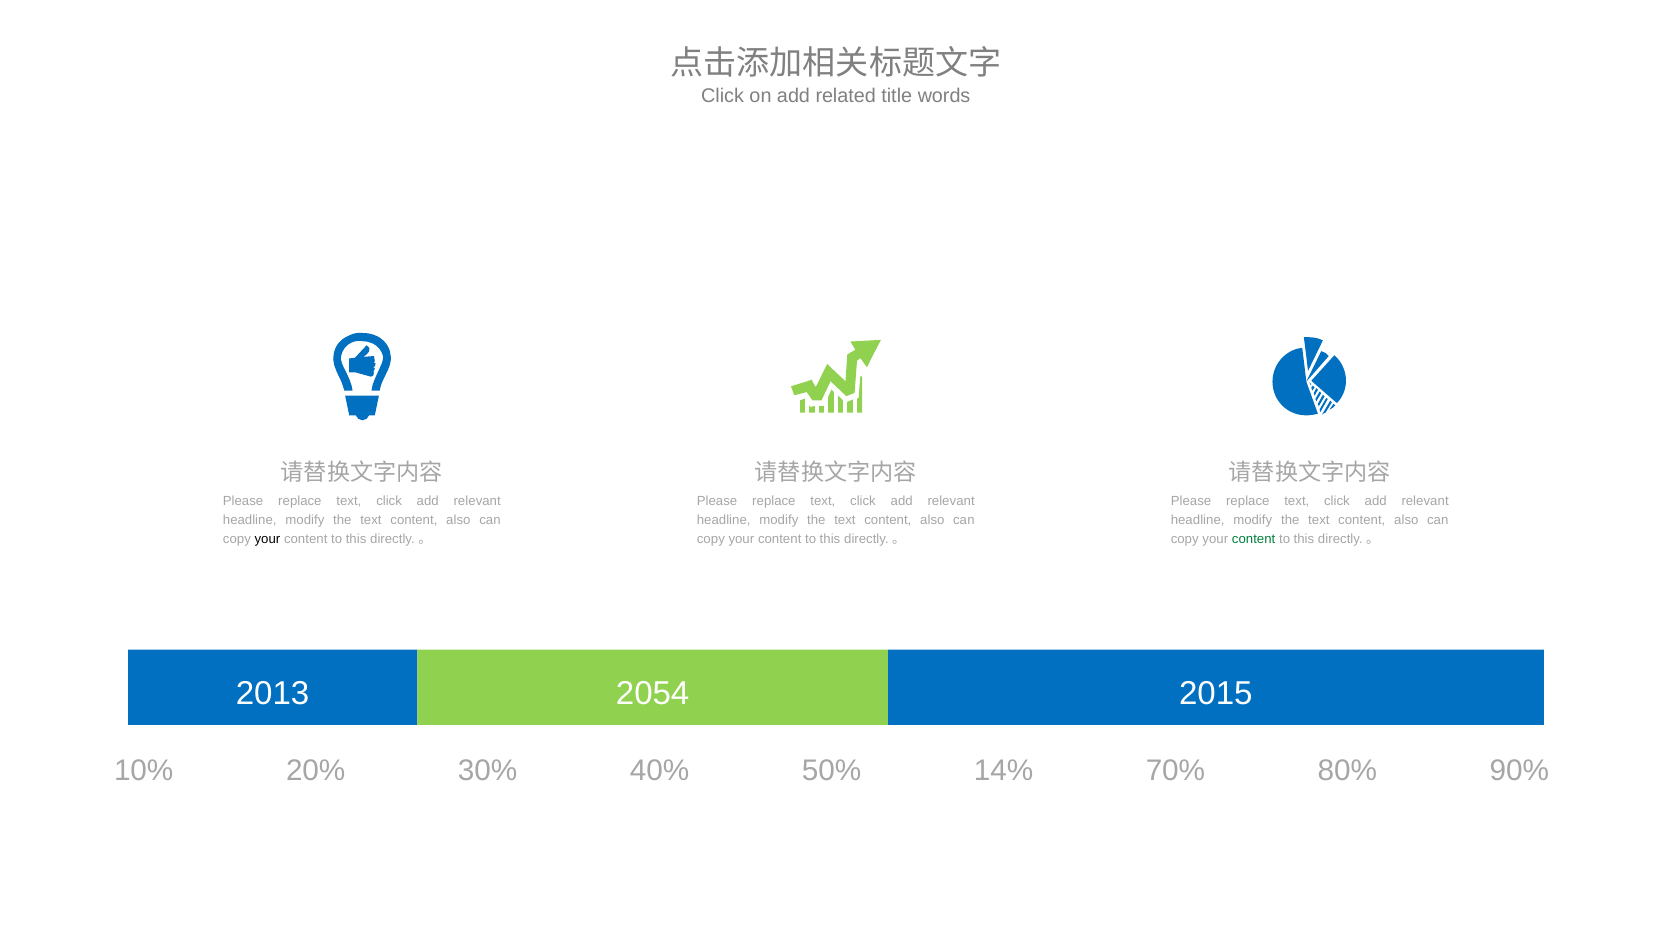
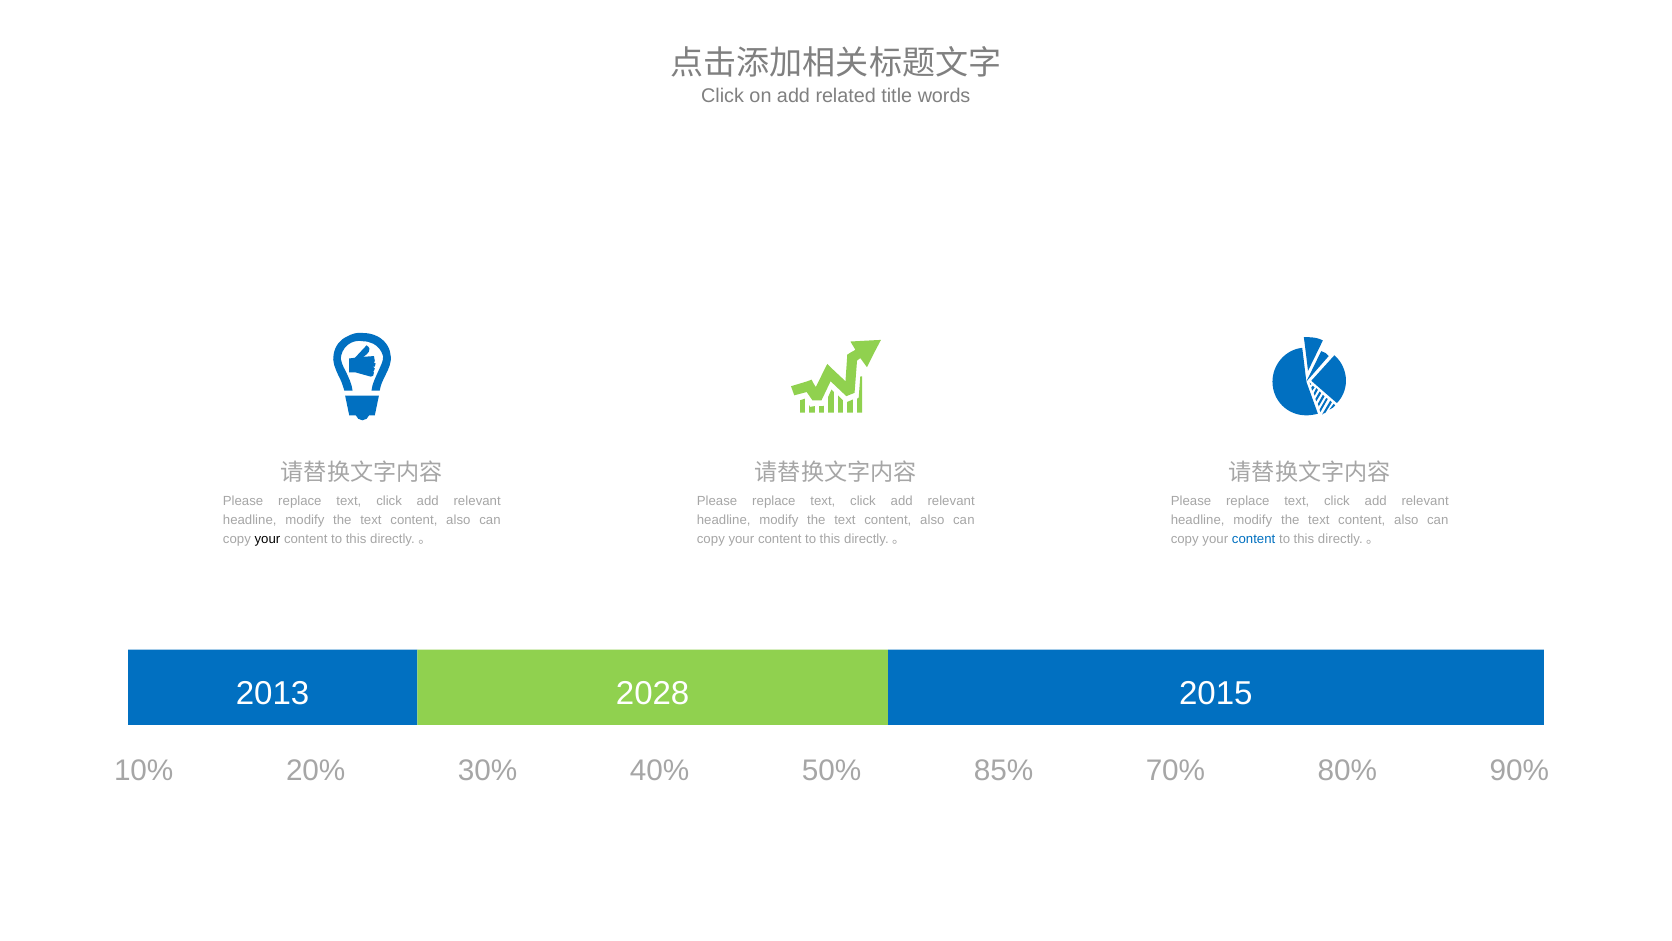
content at (1254, 539) colour: green -> blue
2054: 2054 -> 2028
14%: 14% -> 85%
